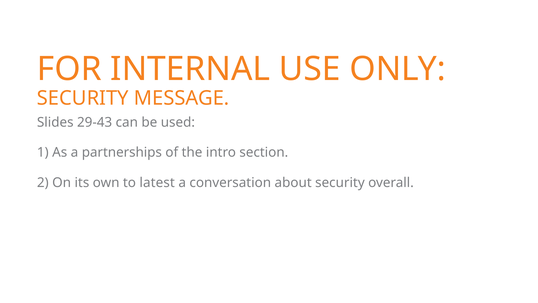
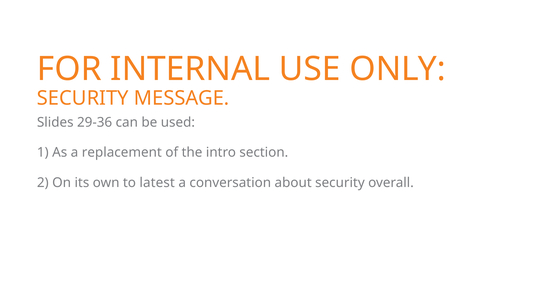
29-43: 29-43 -> 29-36
partnerships: partnerships -> replacement
